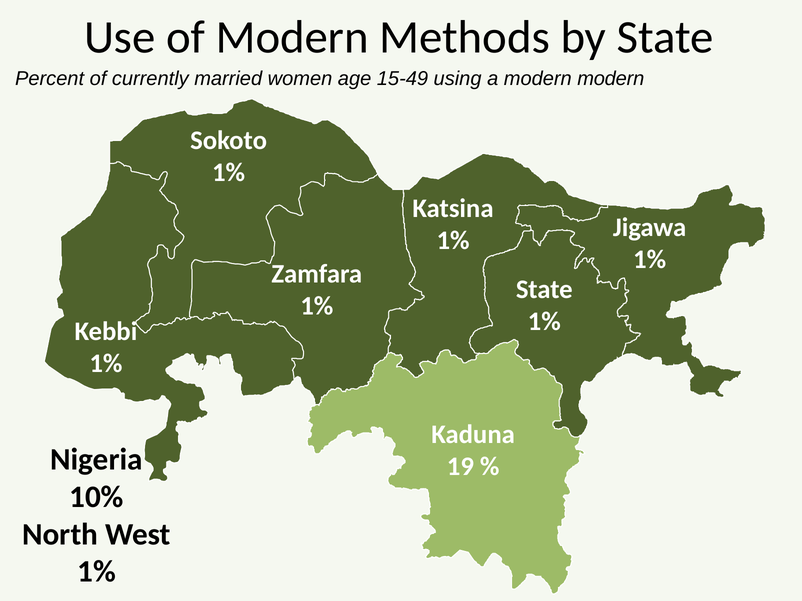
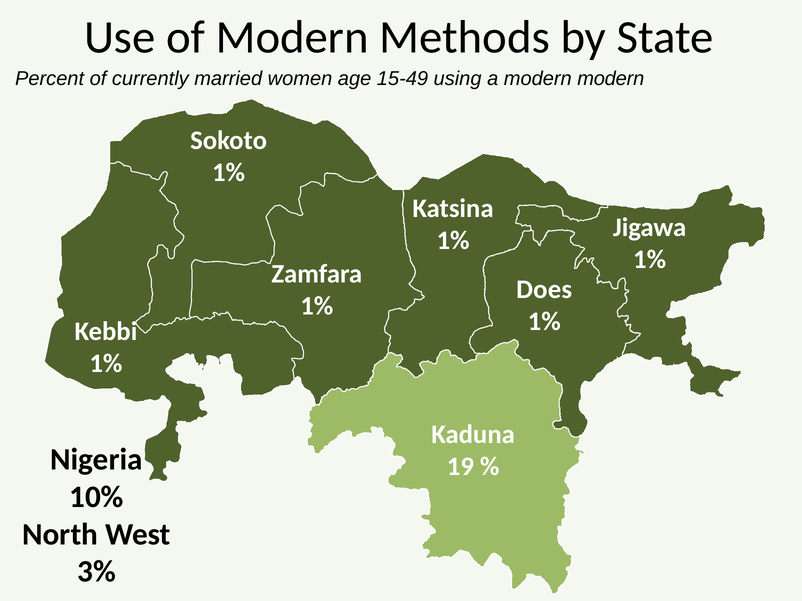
State at (544, 290): State -> Does
1% at (97, 572): 1% -> 3%
